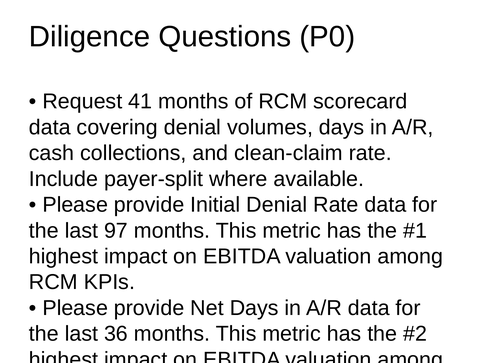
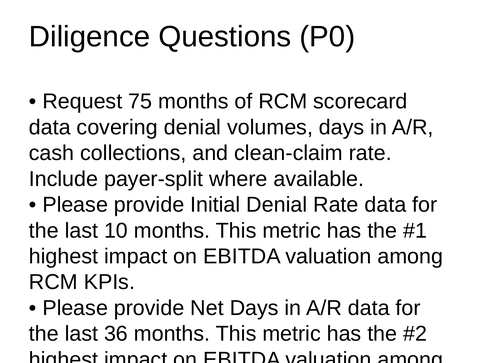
41: 41 -> 75
97: 97 -> 10
